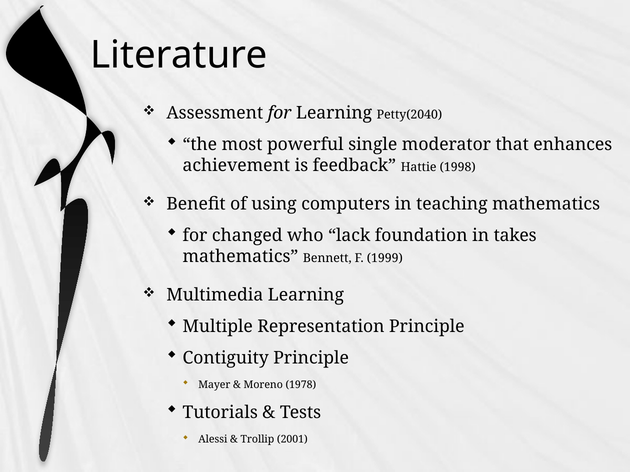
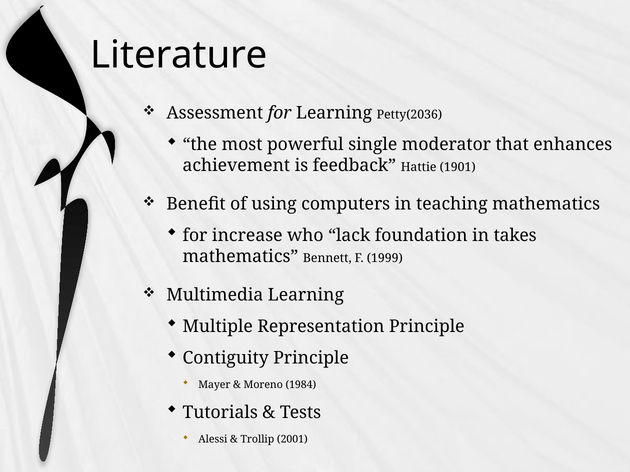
Petty(2040: Petty(2040 -> Petty(2036
1998: 1998 -> 1901
changed: changed -> increase
1978: 1978 -> 1984
